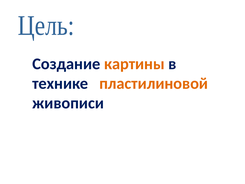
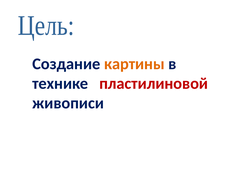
пластилиновой colour: orange -> red
